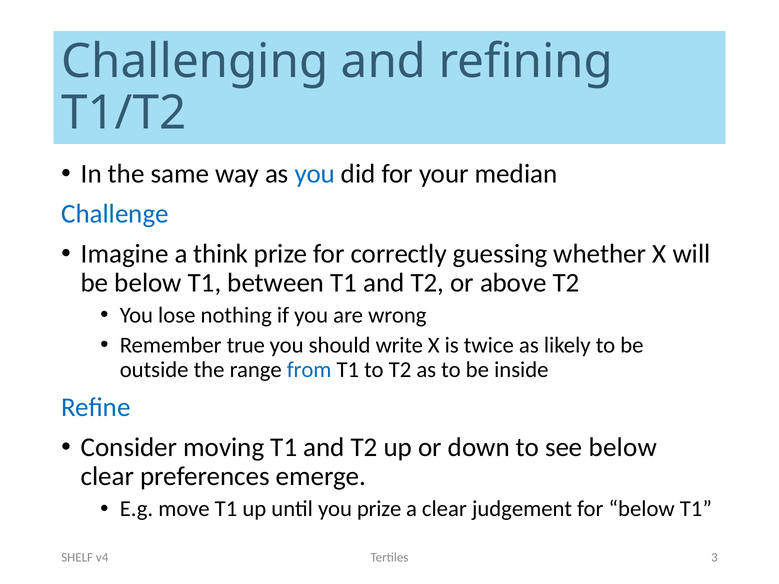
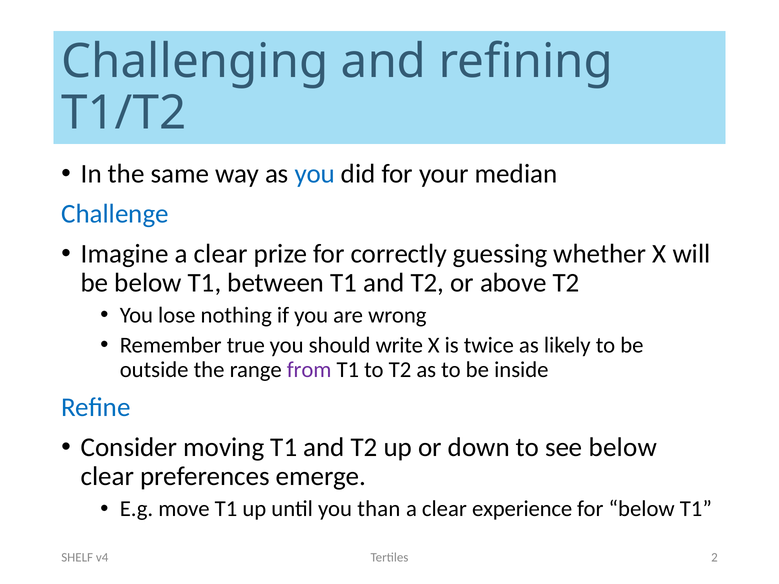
Imagine a think: think -> clear
from colour: blue -> purple
you prize: prize -> than
judgement: judgement -> experience
3: 3 -> 2
